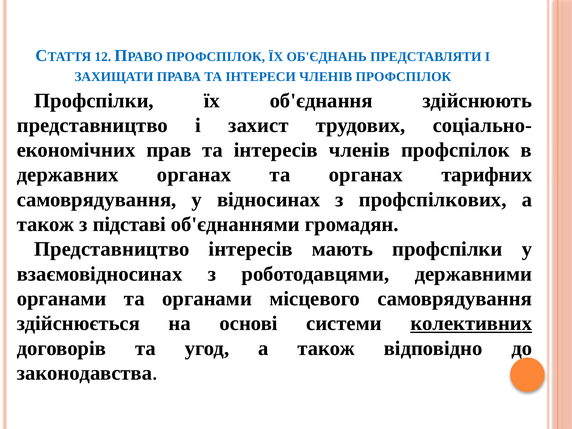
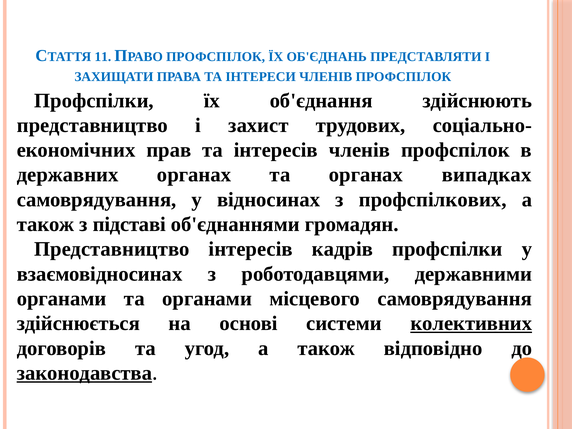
12: 12 -> 11
тарифних: тарифних -> випадках
мають: мають -> кадрів
законодавства underline: none -> present
